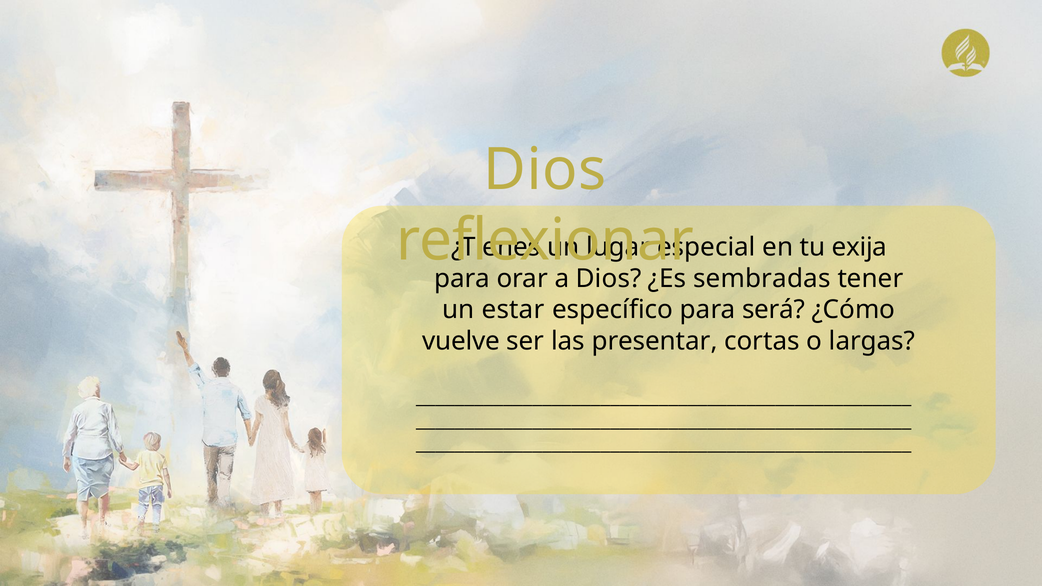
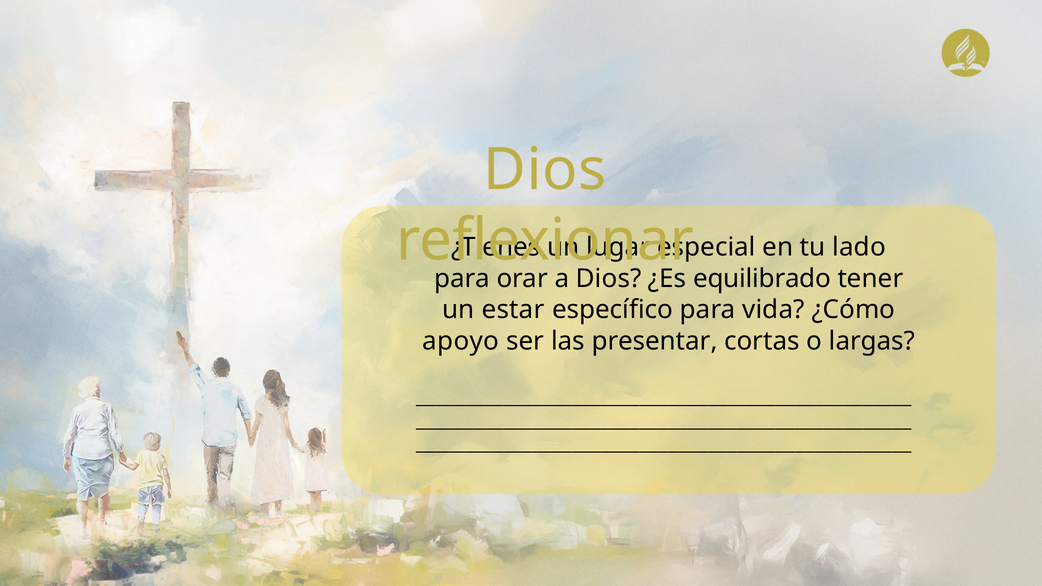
exija: exija -> lado
sembradas: sembradas -> equilibrado
será: será -> vida
vuelve: vuelve -> apoyo
